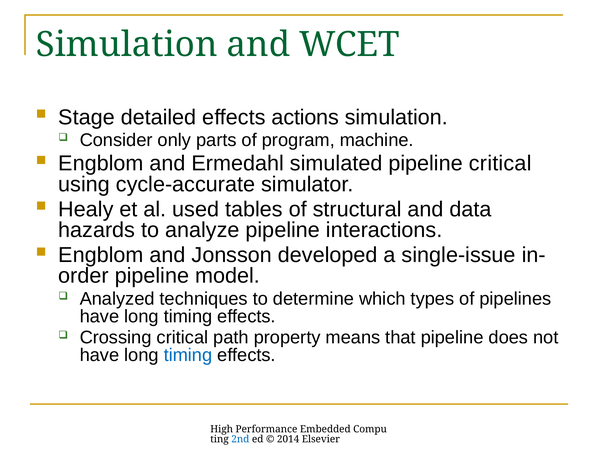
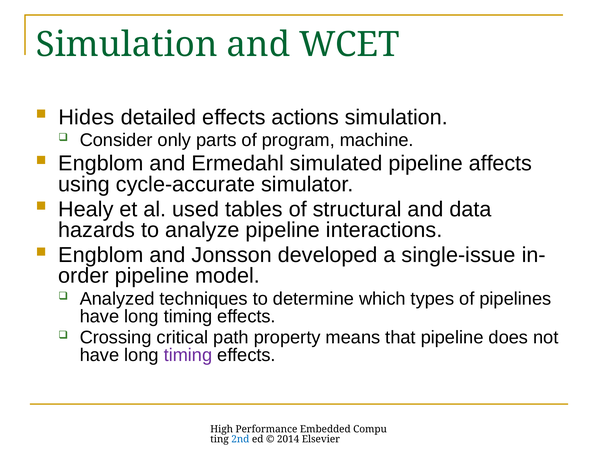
Stage: Stage -> Hides
pipeline critical: critical -> affects
timing at (188, 355) colour: blue -> purple
